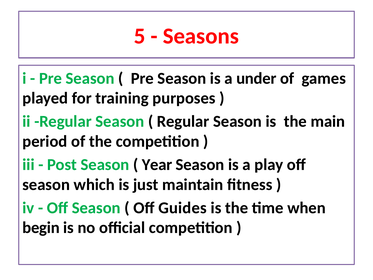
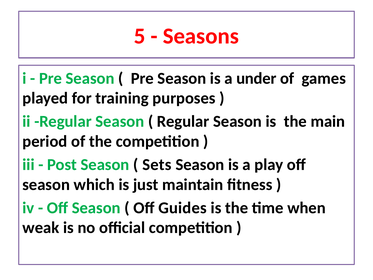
Year: Year -> Sets
begin: begin -> weak
